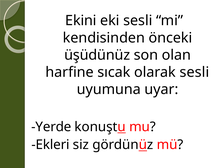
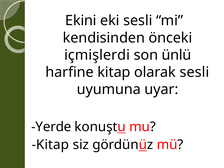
üşüdünüz: üşüdünüz -> içmişlerdi
olan: olan -> ünlü
harfine sıcak: sıcak -> kitap
Ekleri at (50, 145): Ekleri -> Kitap
